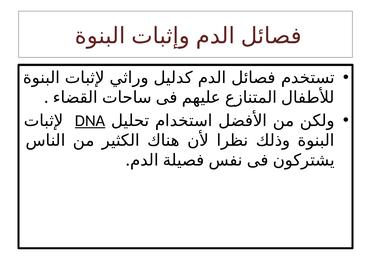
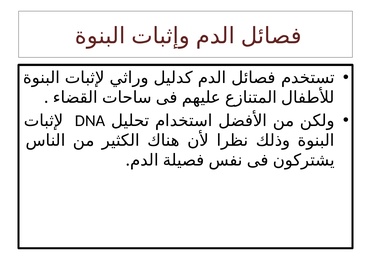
DNA underline: present -> none
